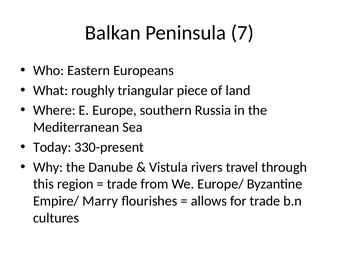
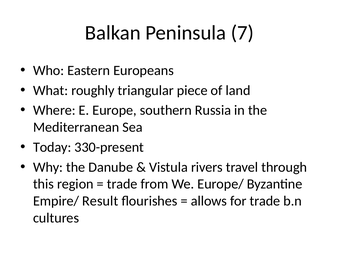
Marry: Marry -> Result
